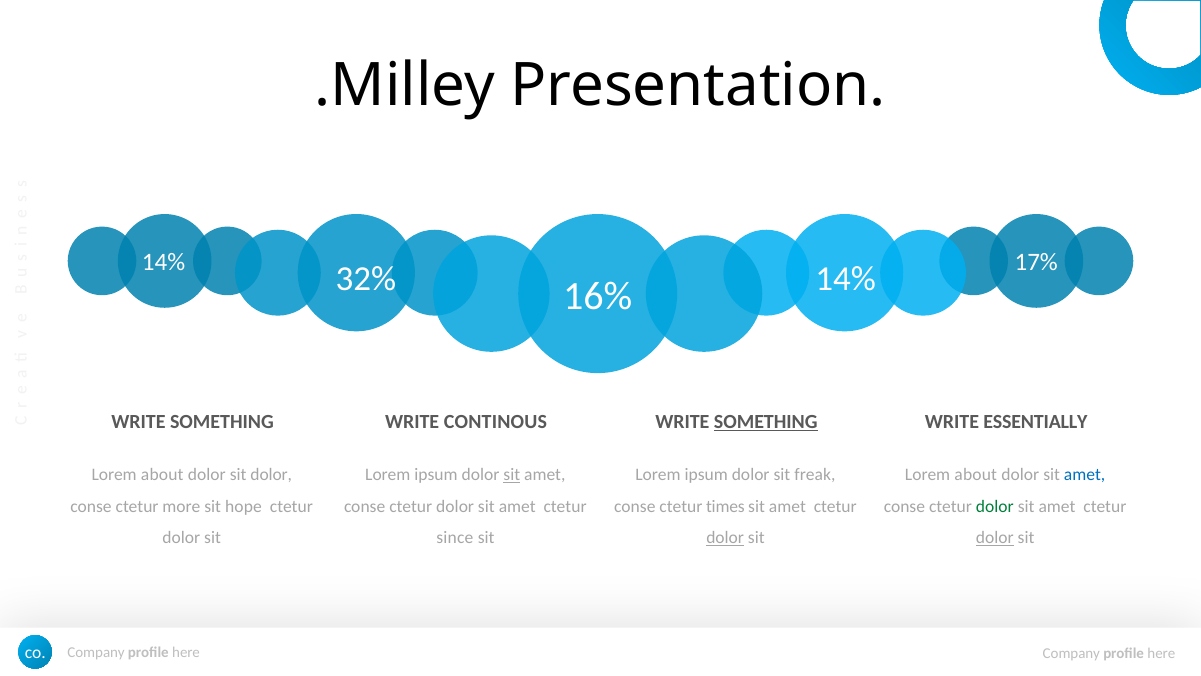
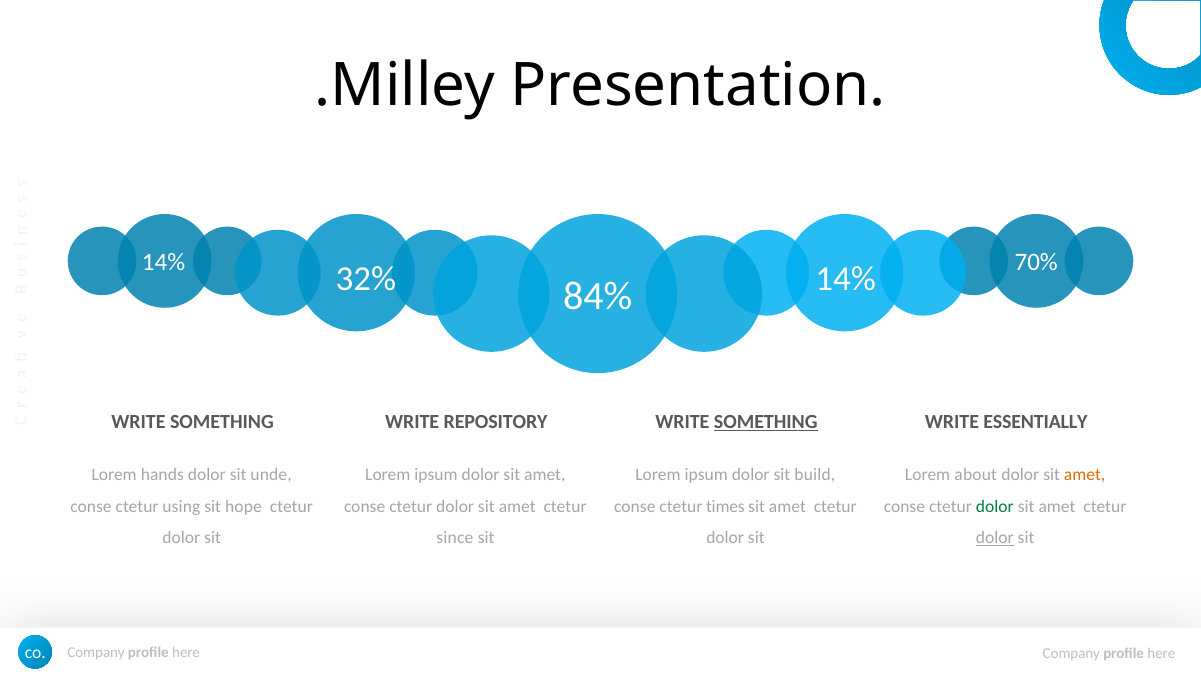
17%: 17% -> 70%
16%: 16% -> 84%
CONTINOUS: CONTINOUS -> REPOSITORY
about at (162, 475): about -> hands
sit dolor: dolor -> unde
sit at (512, 475) underline: present -> none
freak: freak -> build
amet at (1085, 475) colour: blue -> orange
more: more -> using
dolor at (725, 538) underline: present -> none
